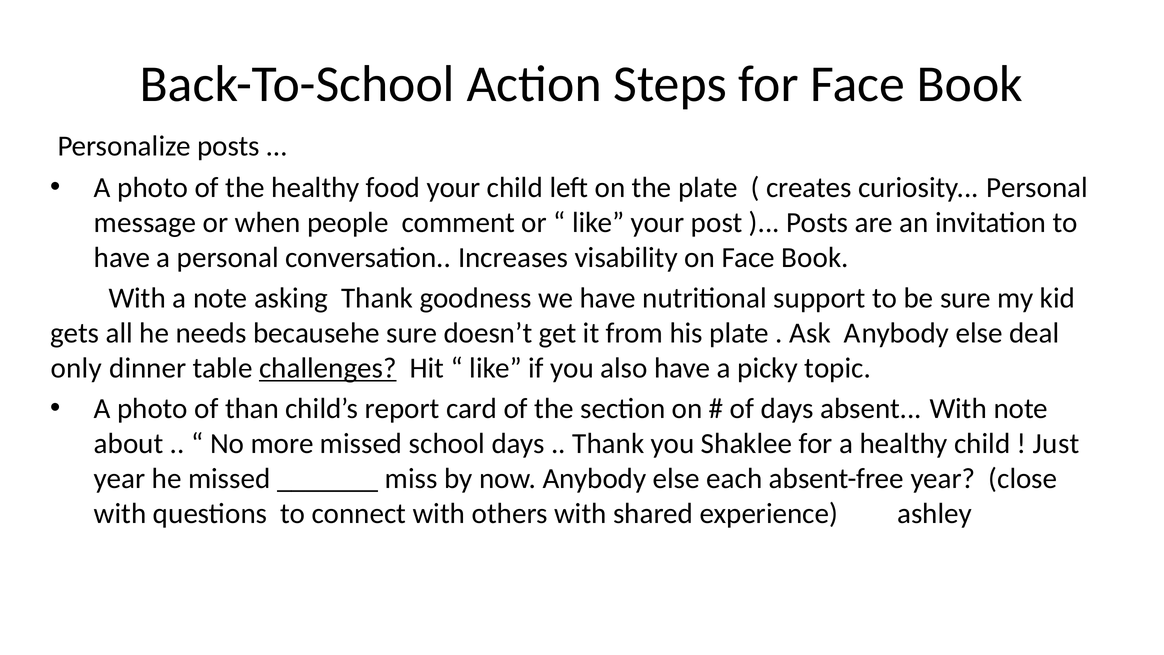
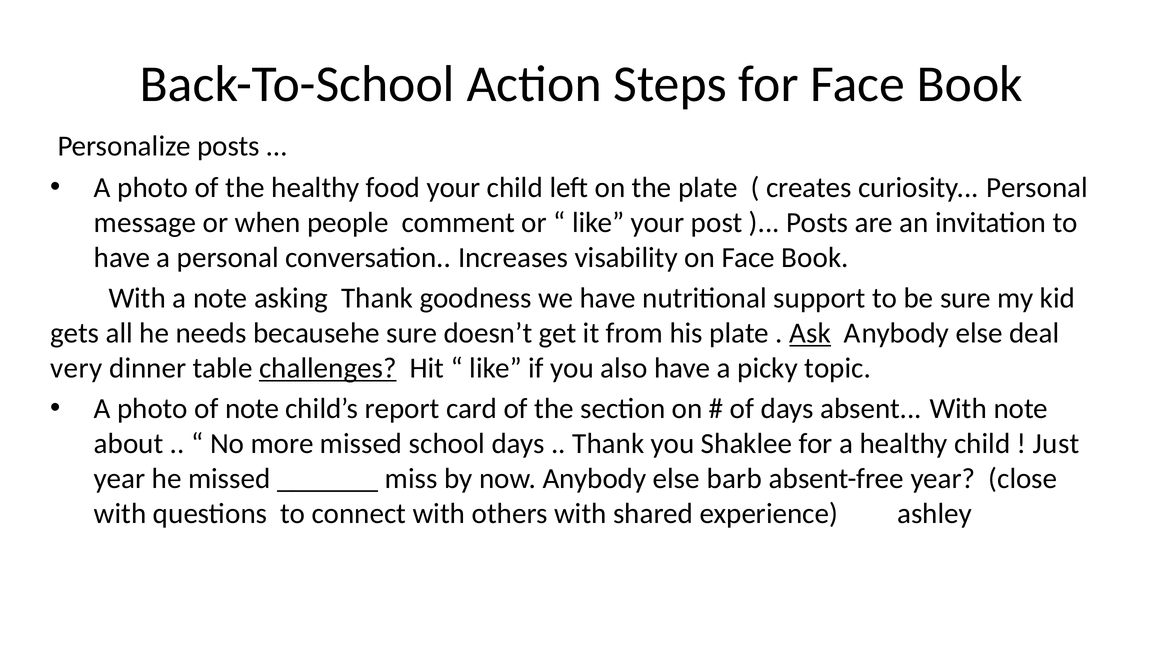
Ask underline: none -> present
only: only -> very
of than: than -> note
each: each -> barb
